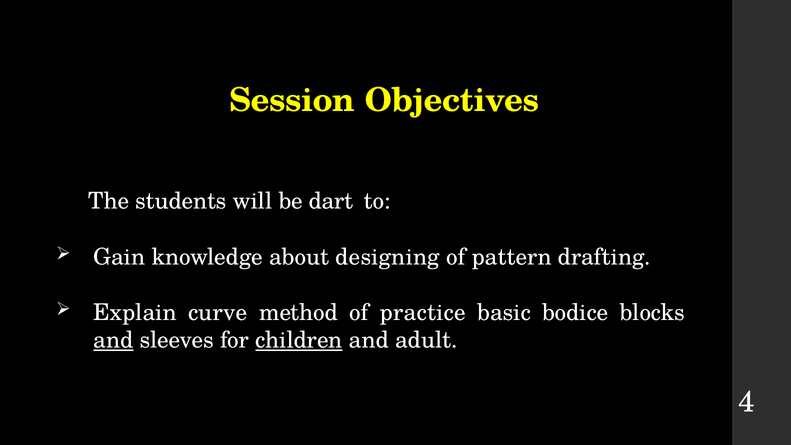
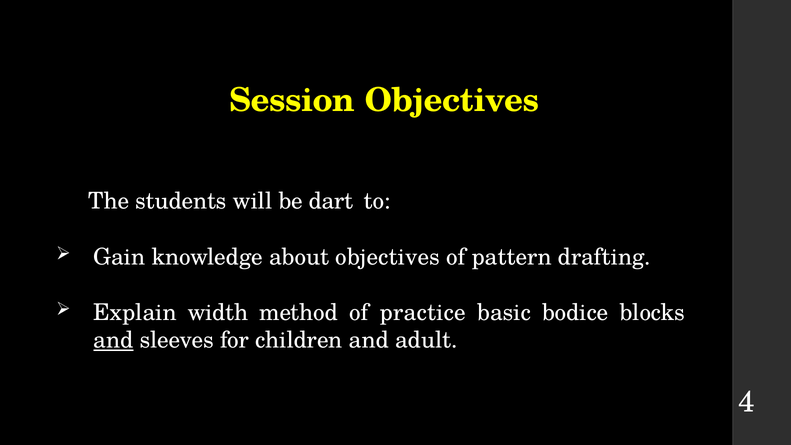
about designing: designing -> objectives
curve: curve -> width
children underline: present -> none
